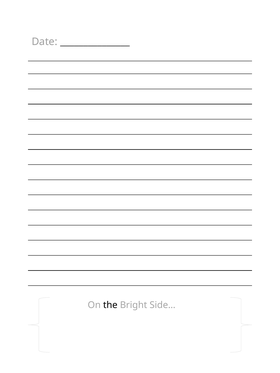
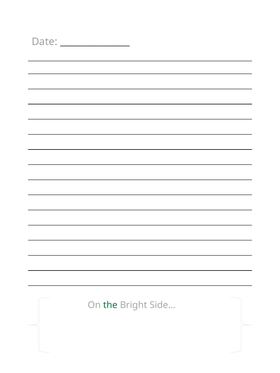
the colour: black -> green
